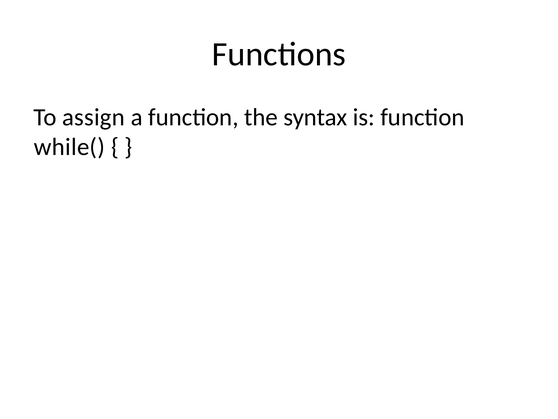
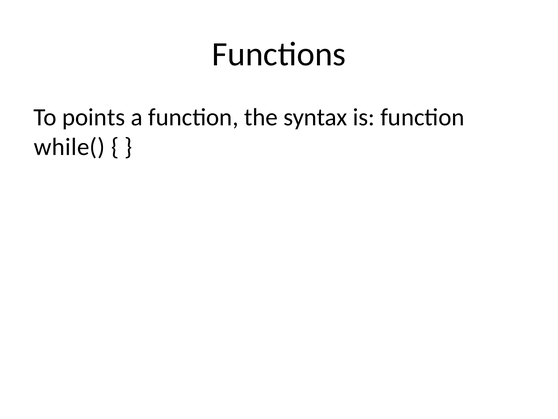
assign: assign -> points
